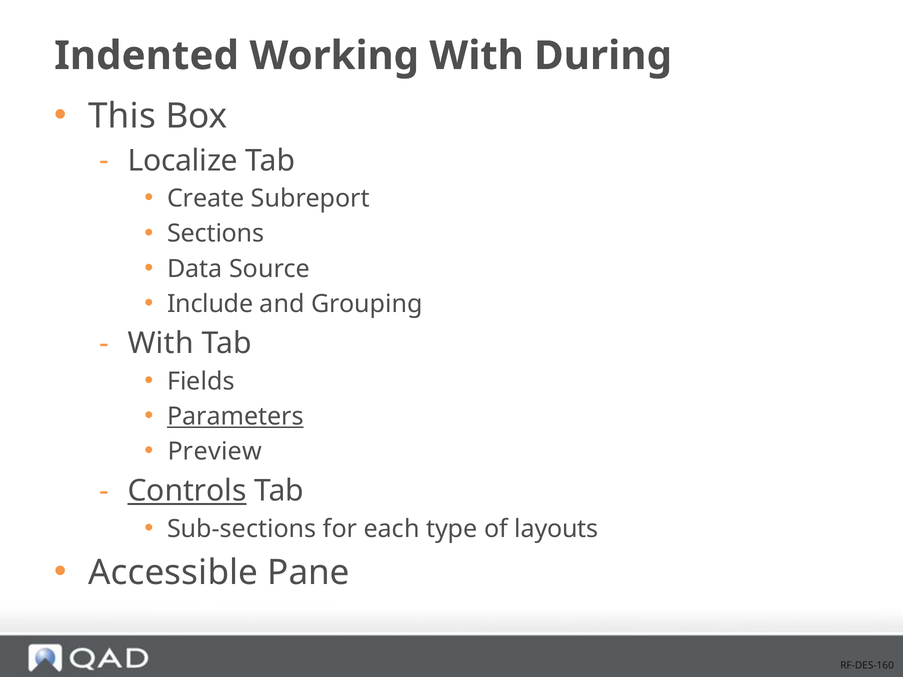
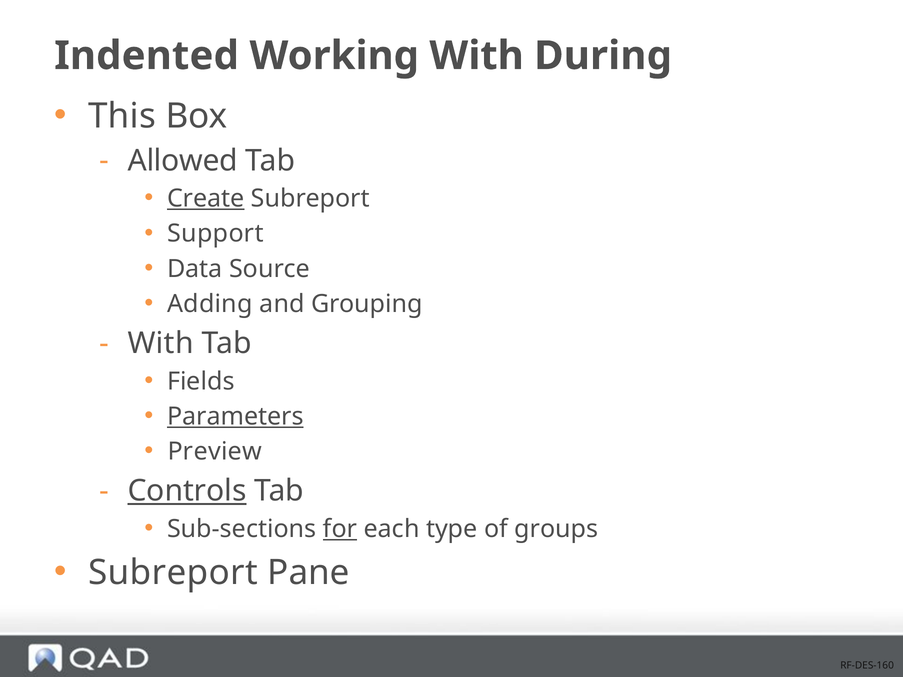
Localize: Localize -> Allowed
Create underline: none -> present
Sections: Sections -> Support
Include: Include -> Adding
for underline: none -> present
layouts: layouts -> groups
Accessible at (173, 573): Accessible -> Subreport
